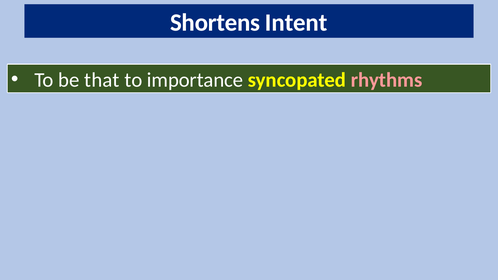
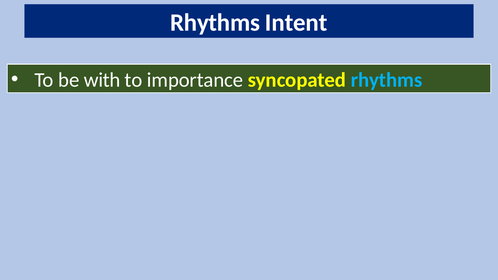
Shortens at (215, 23): Shortens -> Rhythms
that: that -> with
rhythms at (387, 80) colour: pink -> light blue
